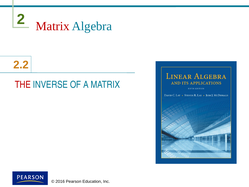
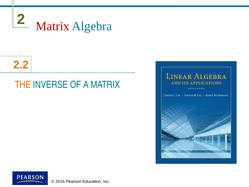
THE colour: red -> orange
